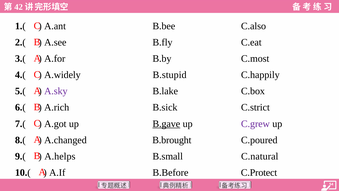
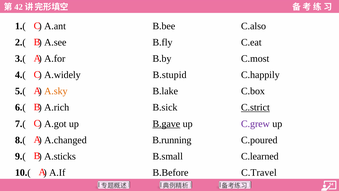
A.sky colour: purple -> orange
C.strict underline: none -> present
B.brought: B.brought -> B.running
A.helps: A.helps -> A.sticks
C.natural: C.natural -> C.learned
C.Protect: C.Protect -> C.Travel
